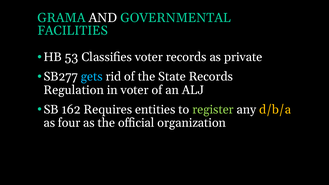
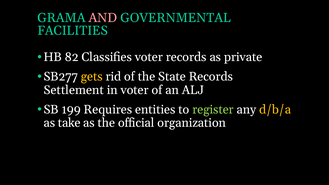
AND colour: white -> pink
53: 53 -> 82
gets colour: light blue -> yellow
Regulation: Regulation -> Settlement
162: 162 -> 199
four: four -> take
